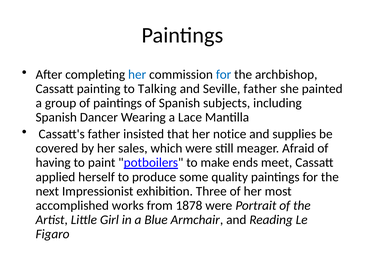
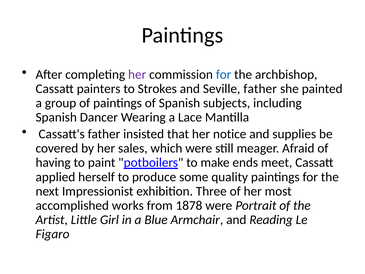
her at (137, 75) colour: blue -> purple
painting: painting -> painters
Talking: Talking -> Strokes
